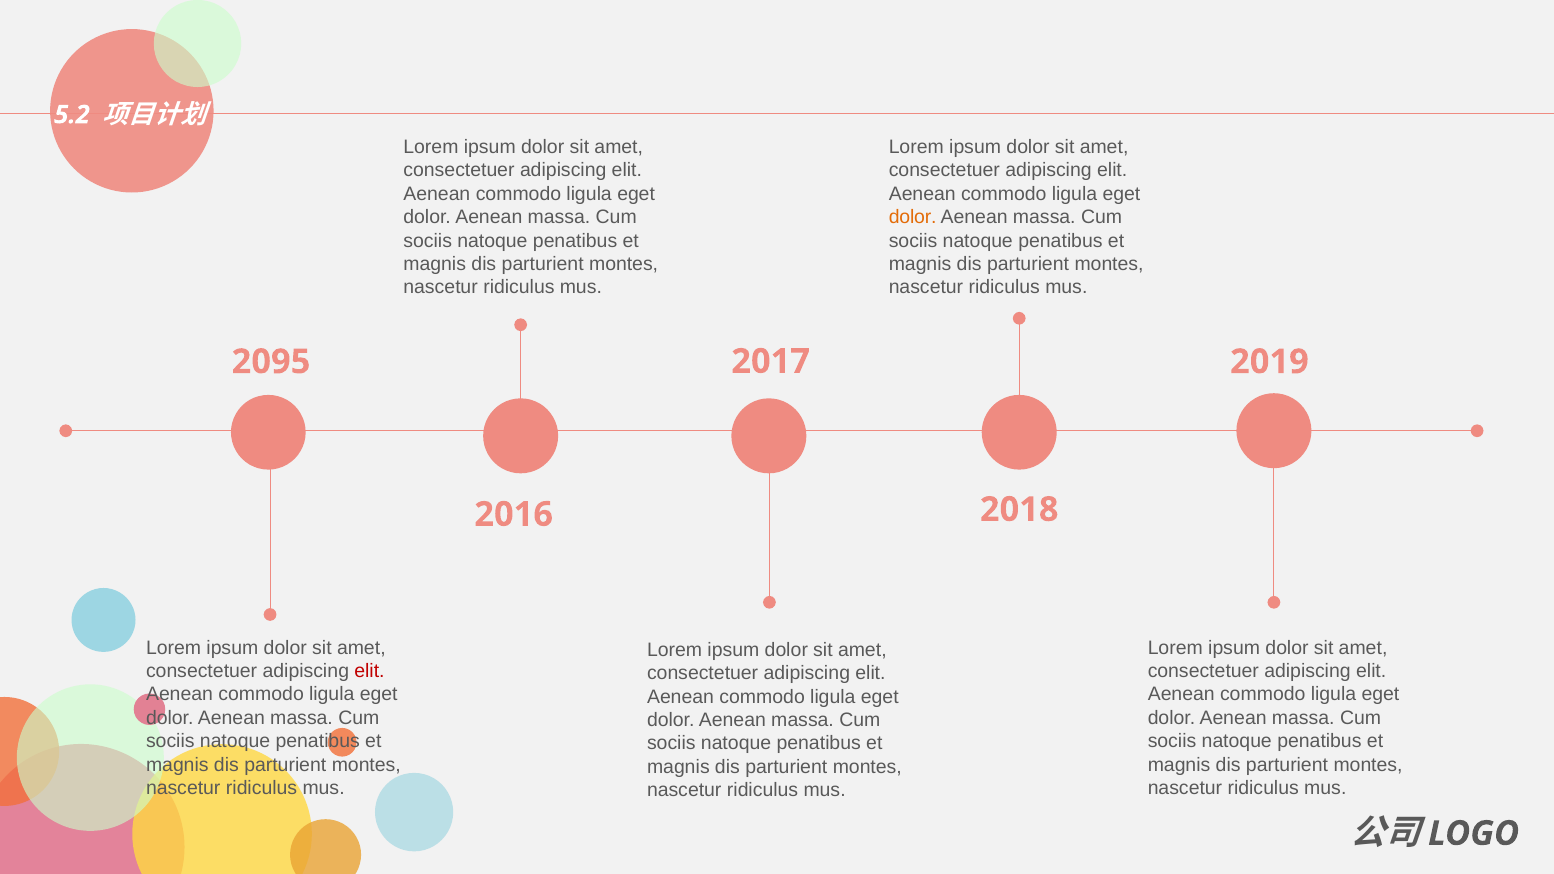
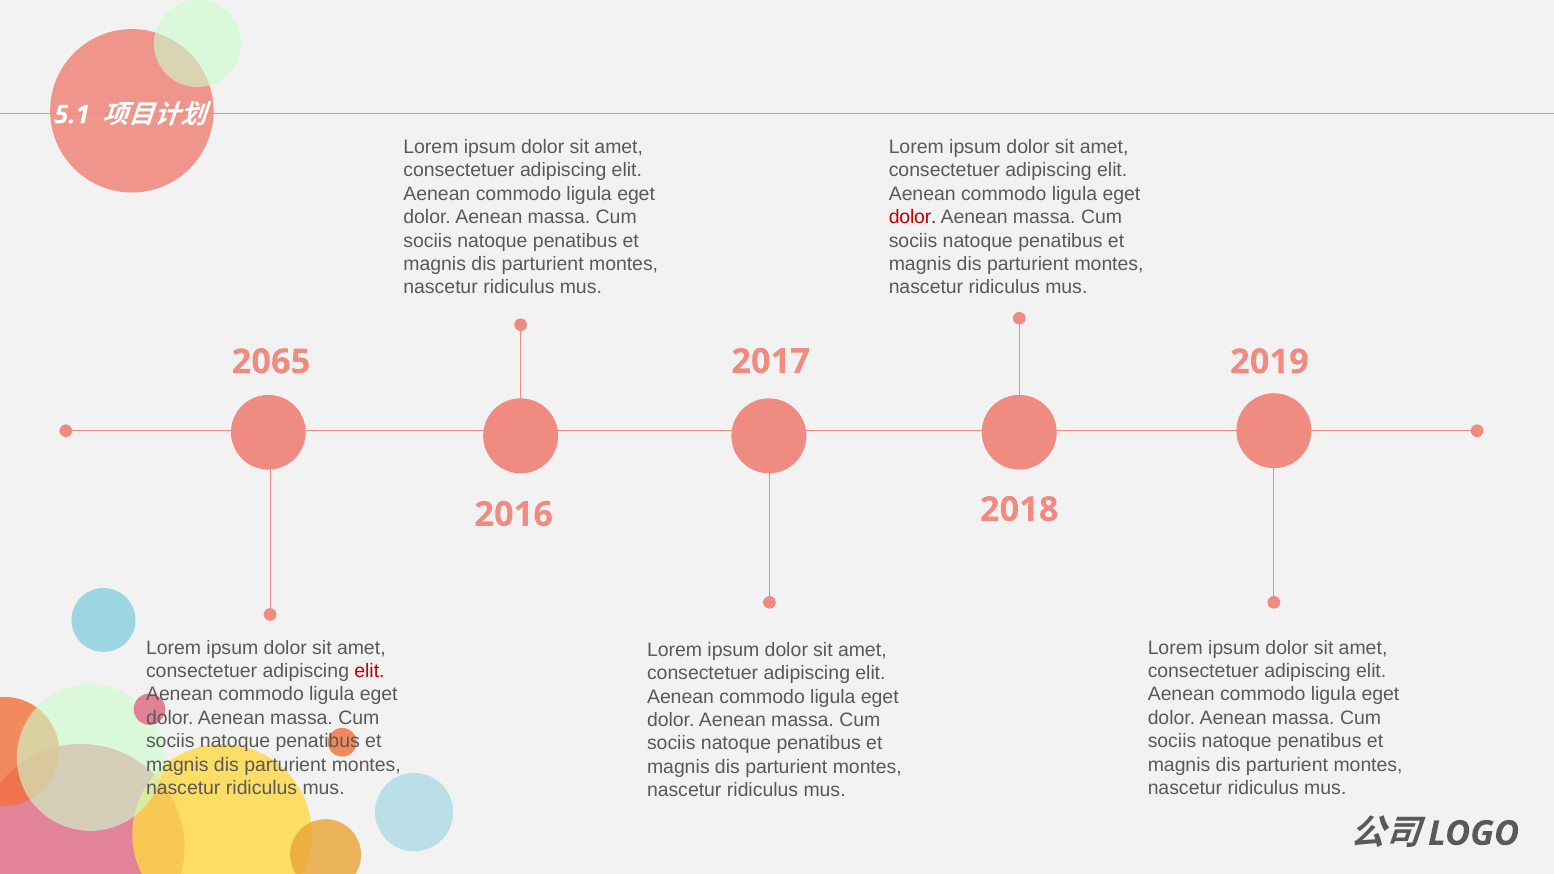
5.2: 5.2 -> 5.1
dolor at (913, 217) colour: orange -> red
2095: 2095 -> 2065
